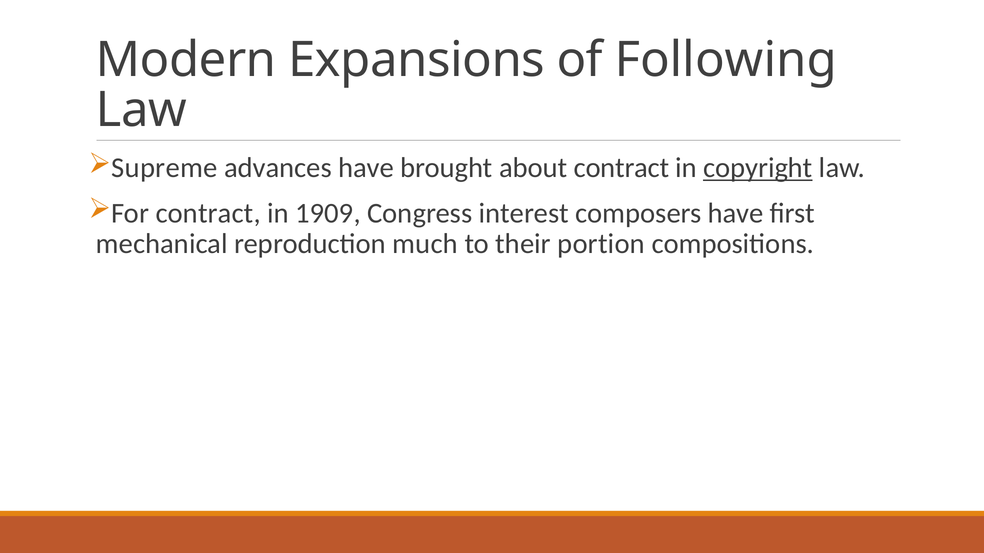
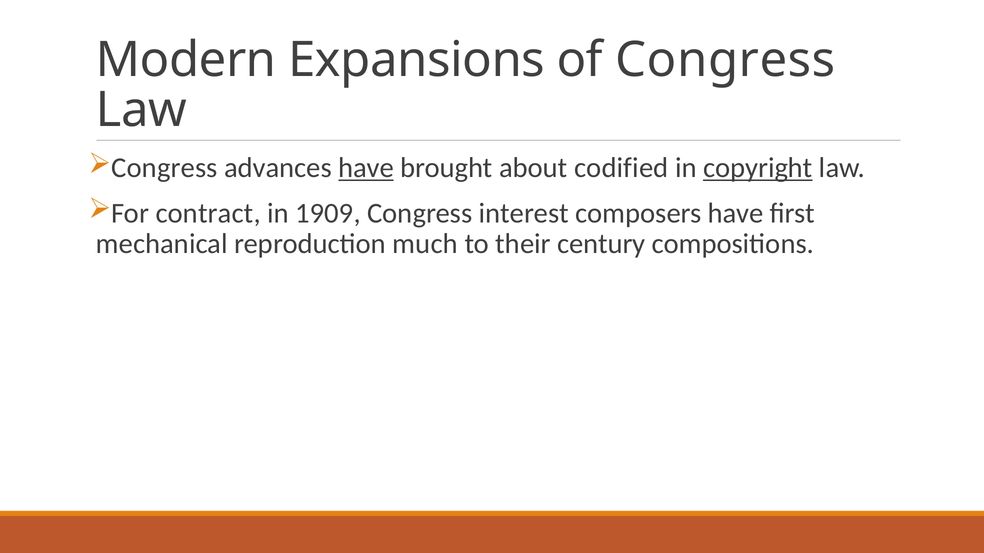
of Following: Following -> Congress
Supreme at (164, 168): Supreme -> Congress
have at (366, 168) underline: none -> present
about contract: contract -> codified
portion: portion -> century
